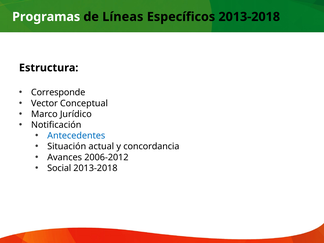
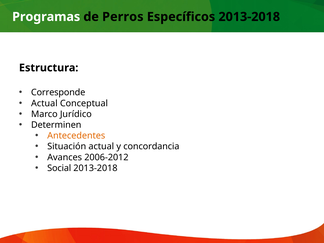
Líneas: Líneas -> Perros
Vector at (44, 103): Vector -> Actual
Notificación: Notificación -> Determinen
Antecedentes colour: blue -> orange
